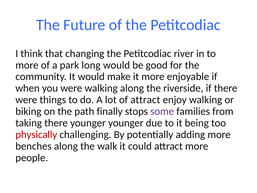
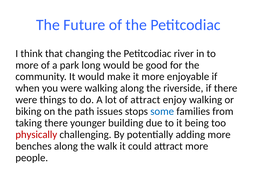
finally: finally -> issues
some colour: purple -> blue
younger younger: younger -> building
